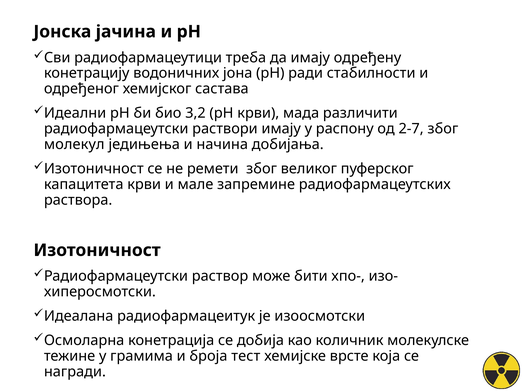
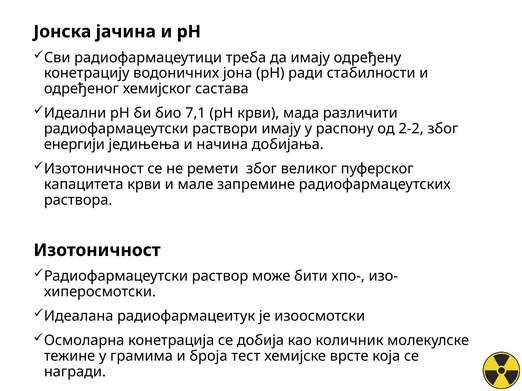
3,2: 3,2 -> 7,1
2-7: 2-7 -> 2-2
молекул: молекул -> енергији
